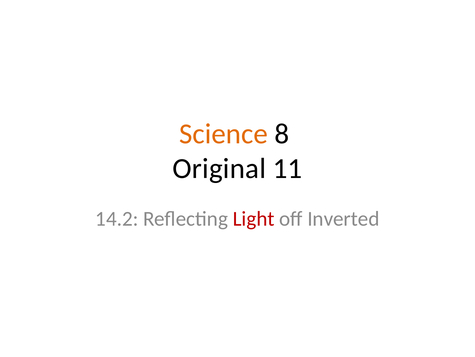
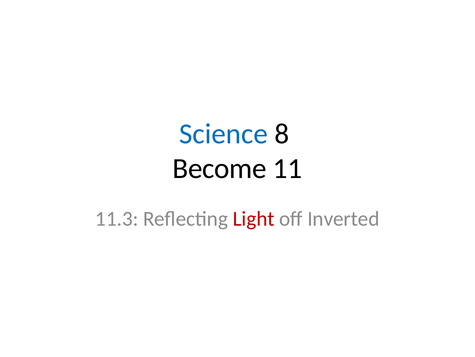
Science colour: orange -> blue
Original: Original -> Become
14.2: 14.2 -> 11.3
